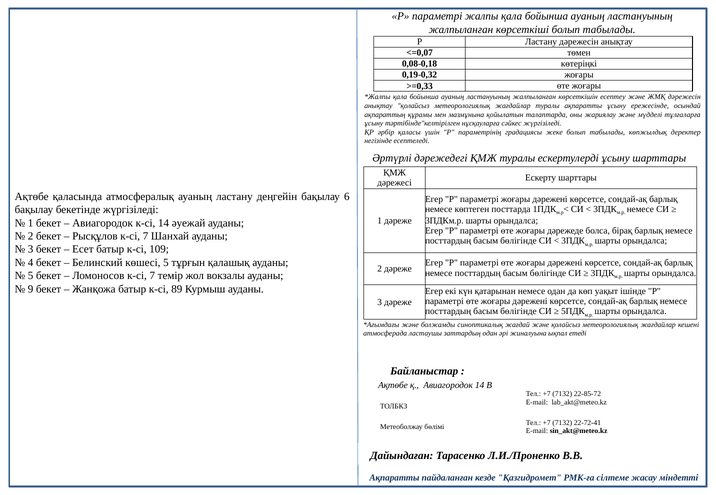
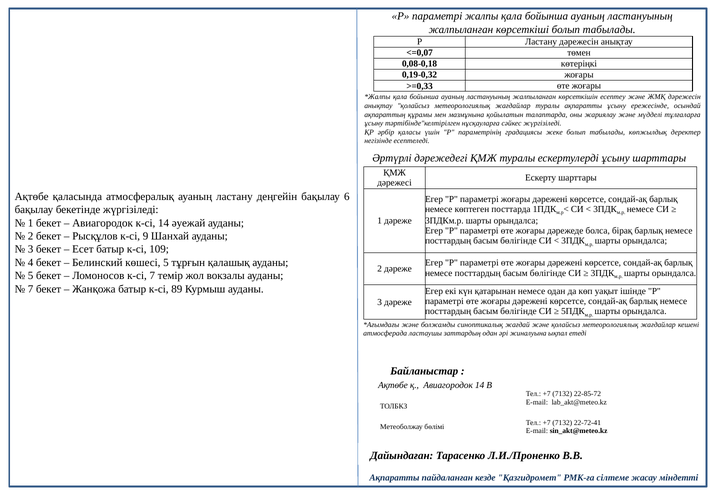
Рысқұлов к-сі 7: 7 -> 9
9 at (31, 289): 9 -> 7
